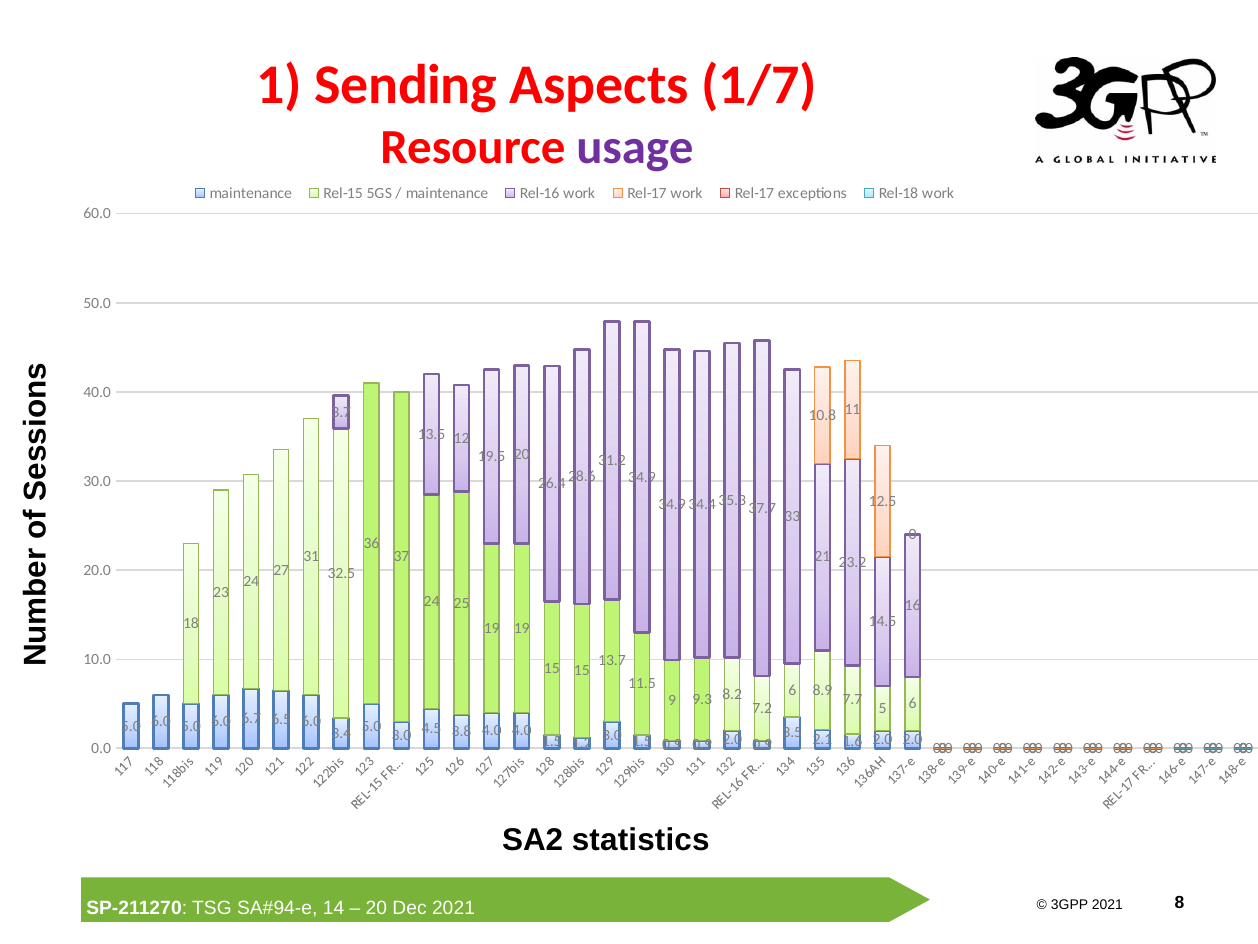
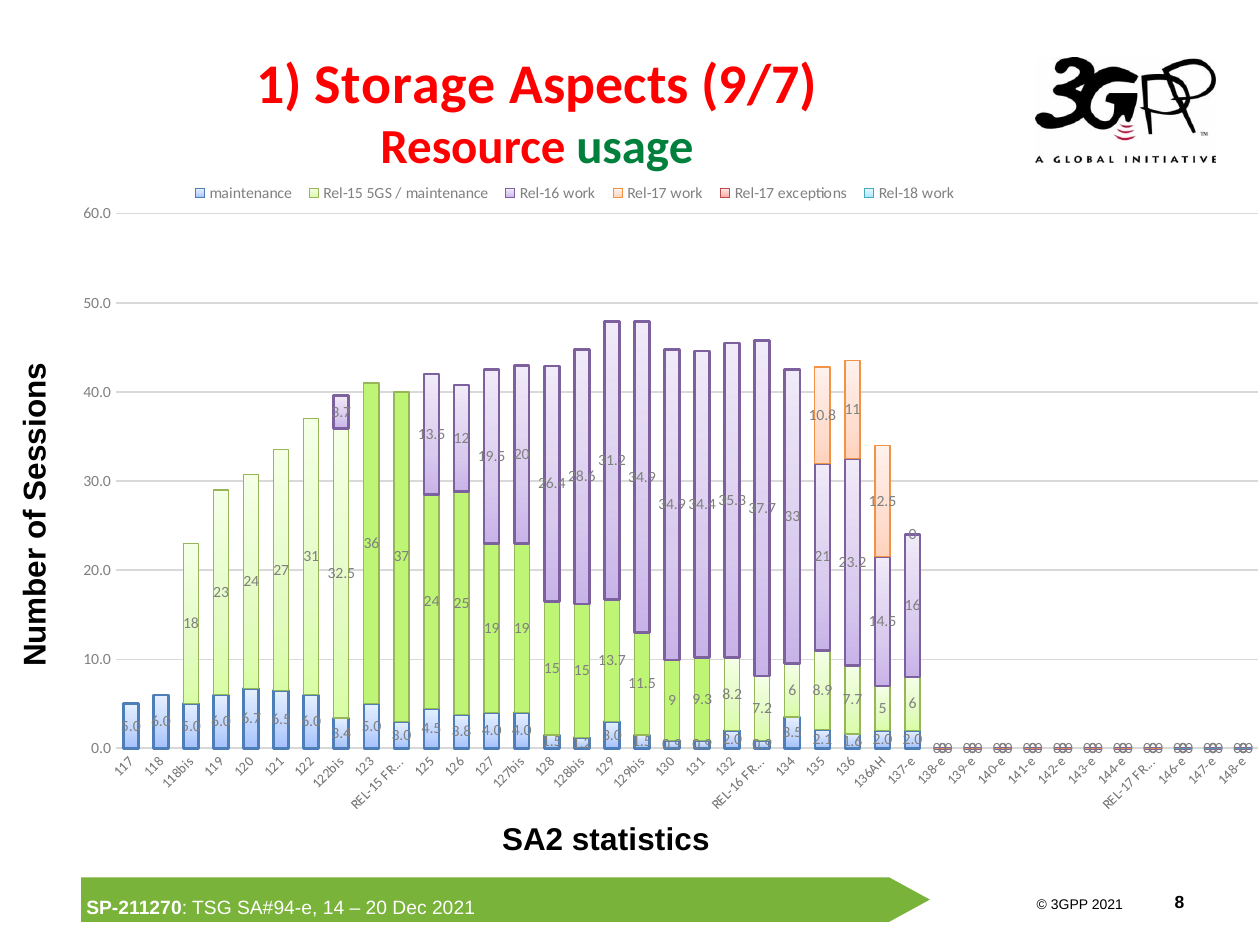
Sending: Sending -> Storage
1/7: 1/7 -> 9/7
usage colour: purple -> green
